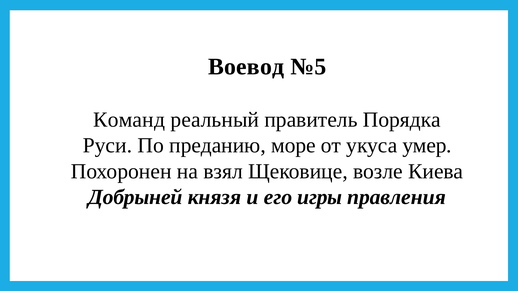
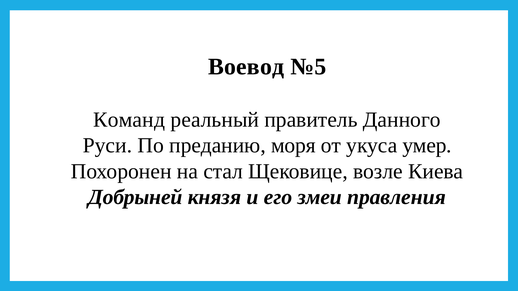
Порядка: Порядка -> Данного
море: море -> моря
взял: взял -> стал
игры: игры -> змеи
